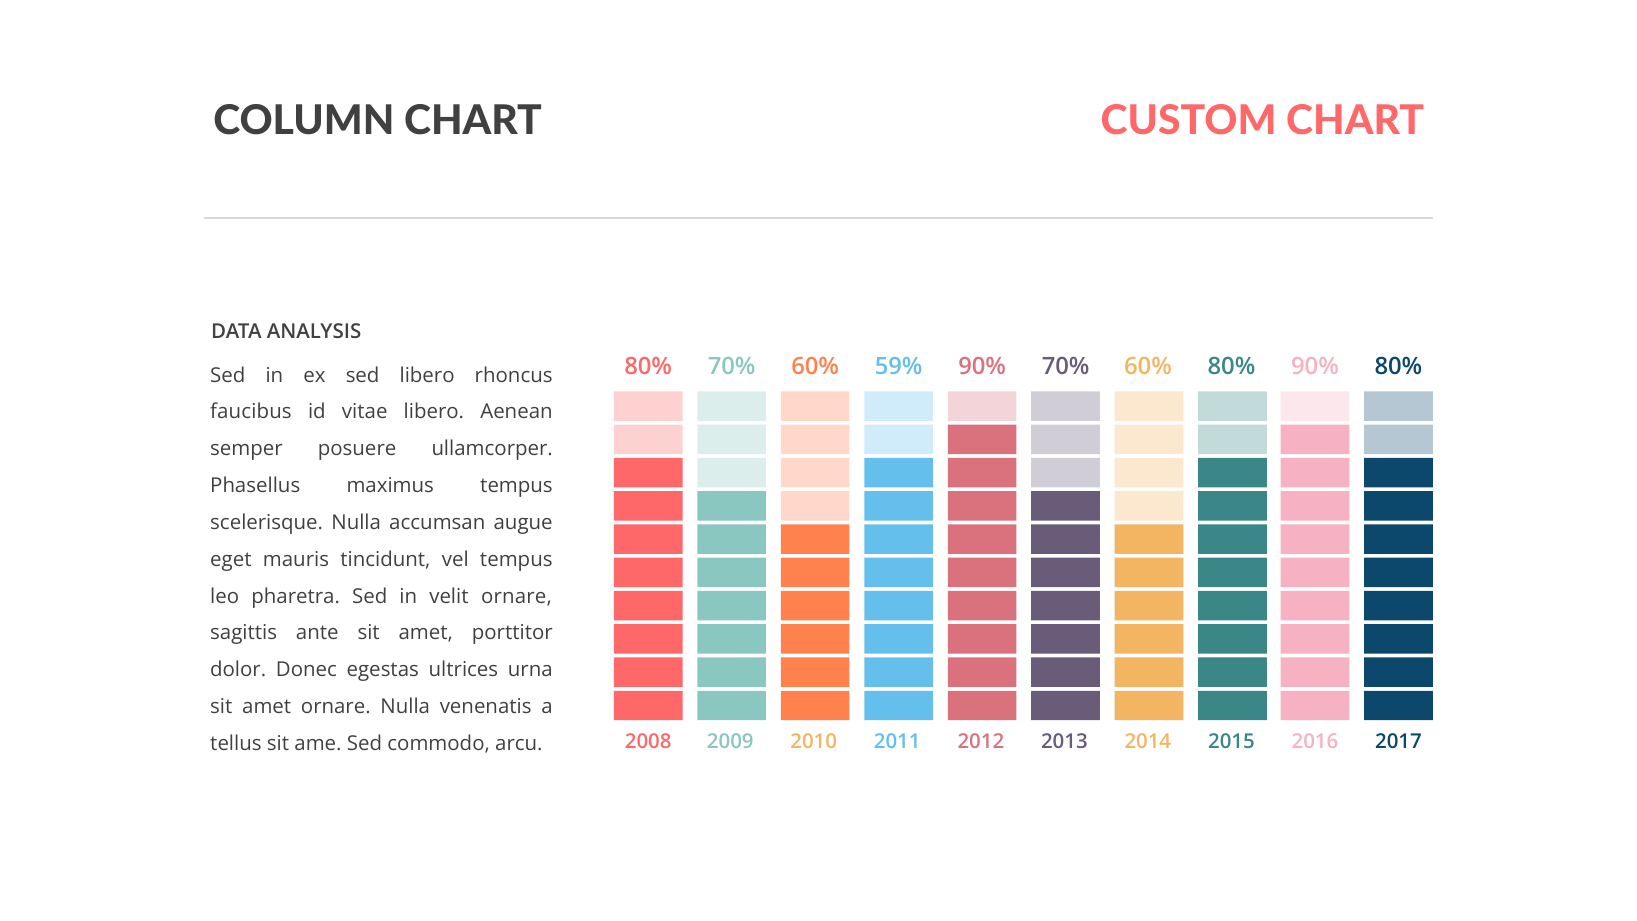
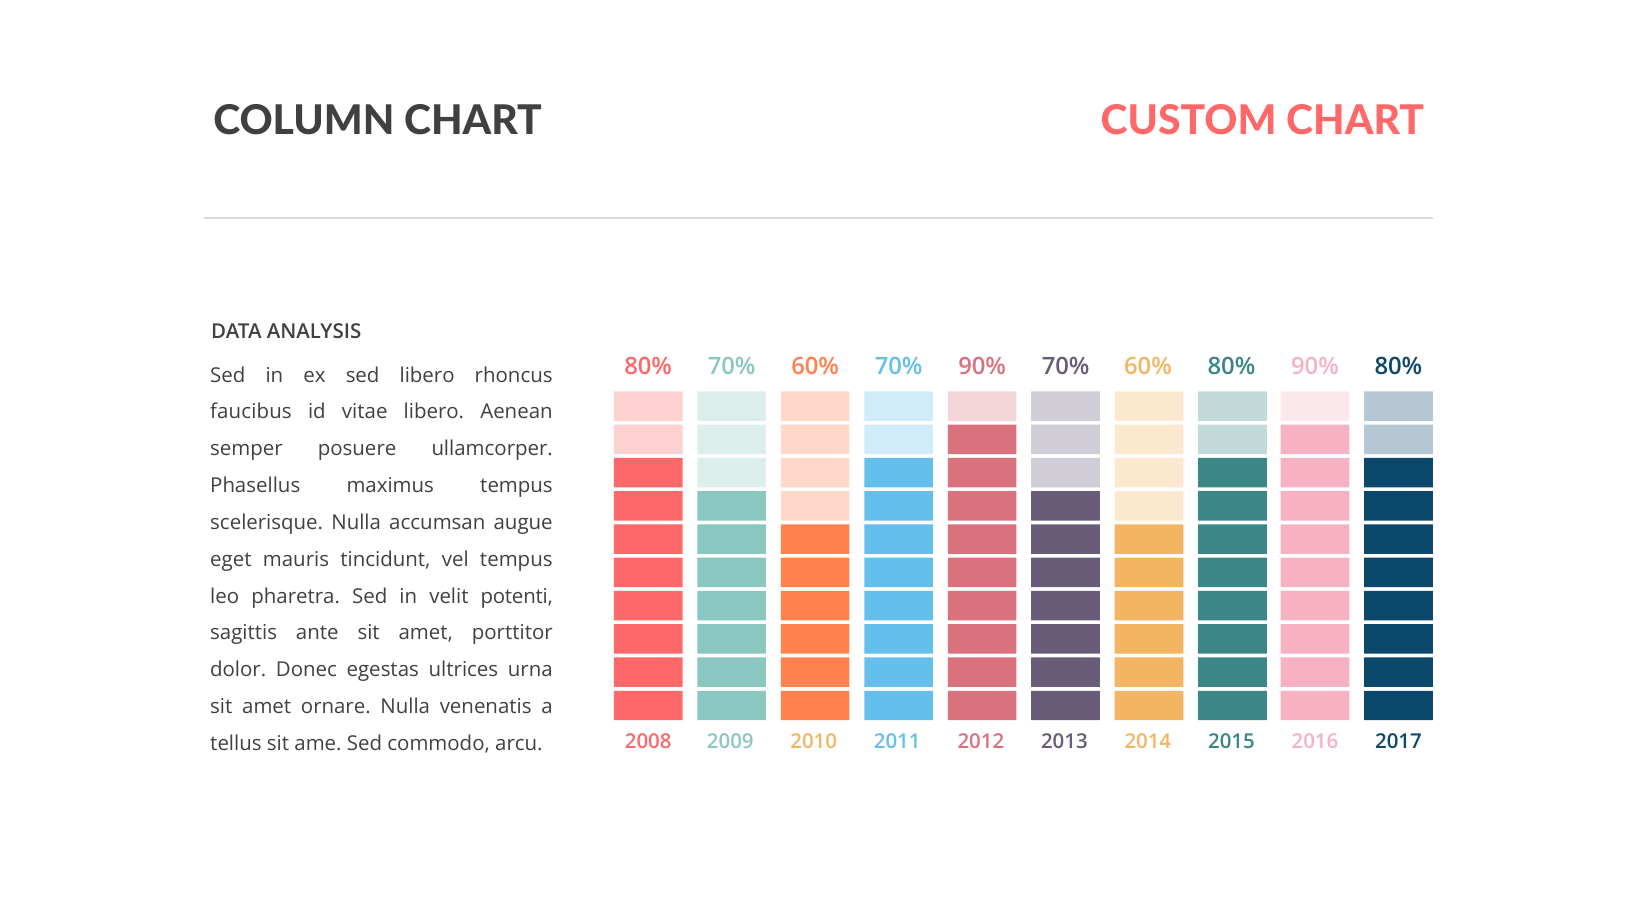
60% 59%: 59% -> 70%
velit ornare: ornare -> potenti
